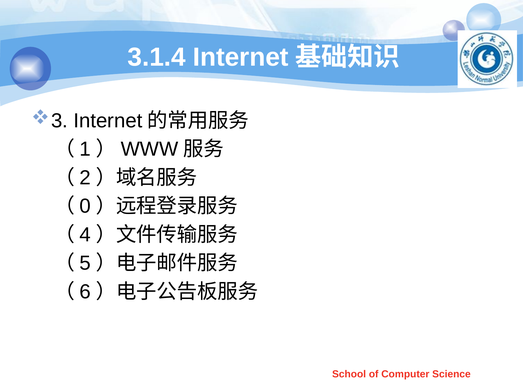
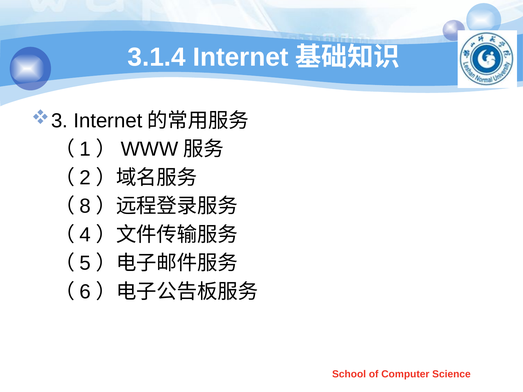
0: 0 -> 8
